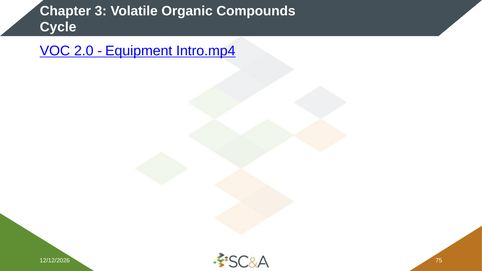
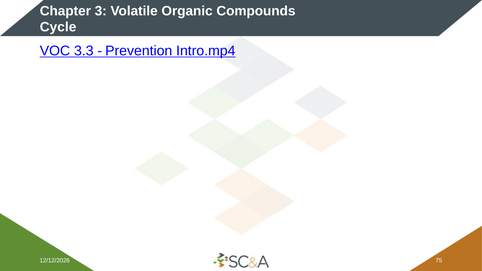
2.0: 2.0 -> 3.3
Equipment: Equipment -> Prevention
